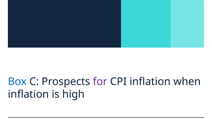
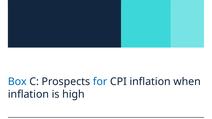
for colour: purple -> blue
